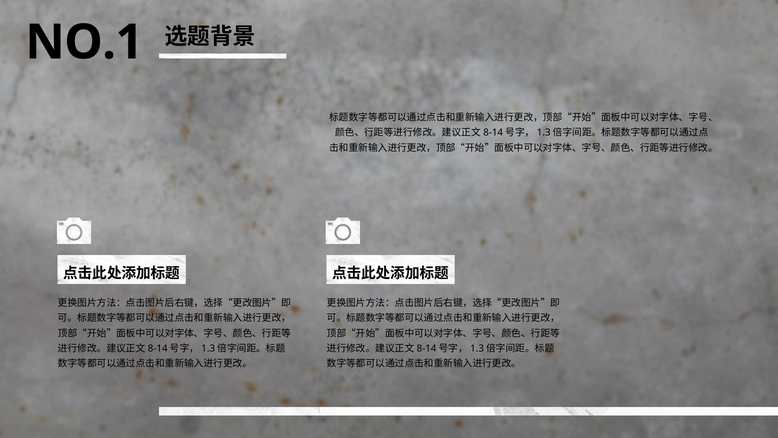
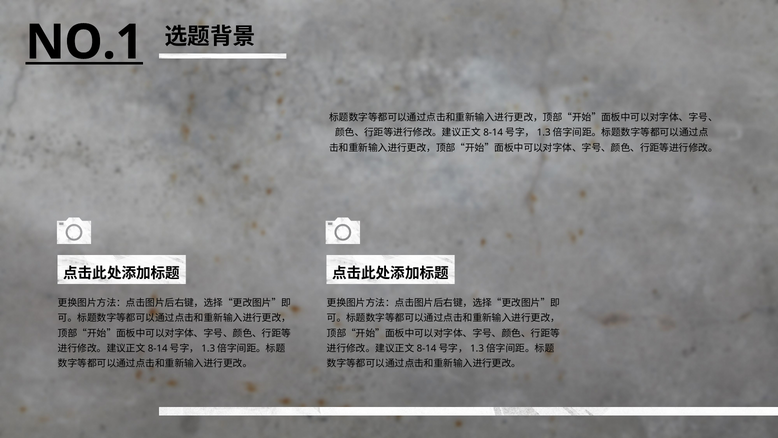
NO.1 underline: none -> present
